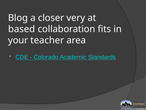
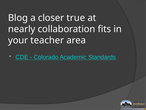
very: very -> true
based: based -> nearly
